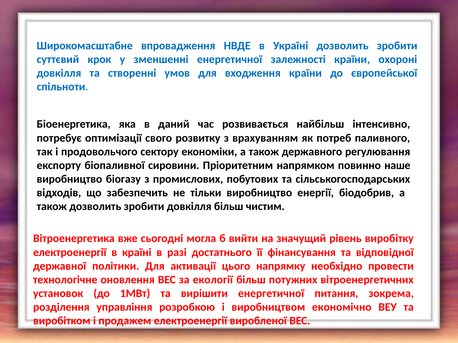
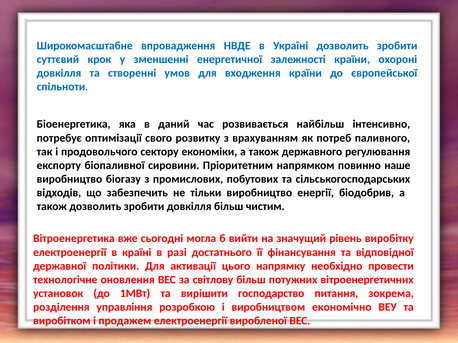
екології: екології -> світлову
вирішити енергетичної: енергетичної -> господарство
